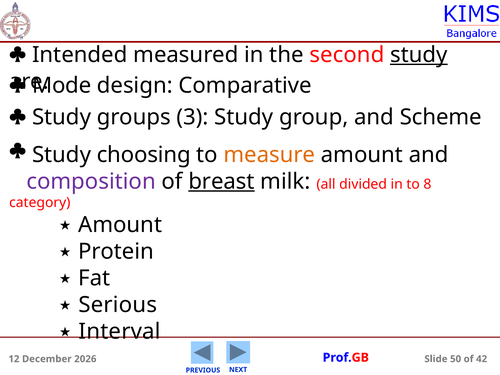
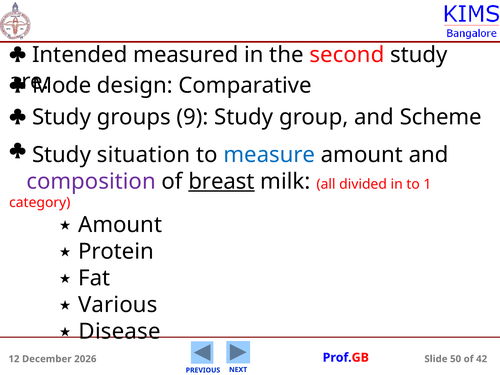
study at (419, 55) underline: present -> none
3: 3 -> 9
choosing: choosing -> situation
measure colour: orange -> blue
8: 8 -> 1
Serious: Serious -> Various
Interval: Interval -> Disease
